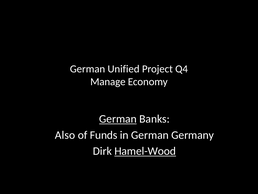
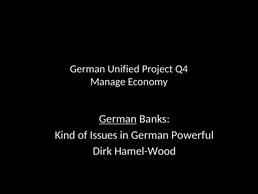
Also: Also -> Kind
Funds: Funds -> Issues
Germany: Germany -> Powerful
Hamel-Wood underline: present -> none
